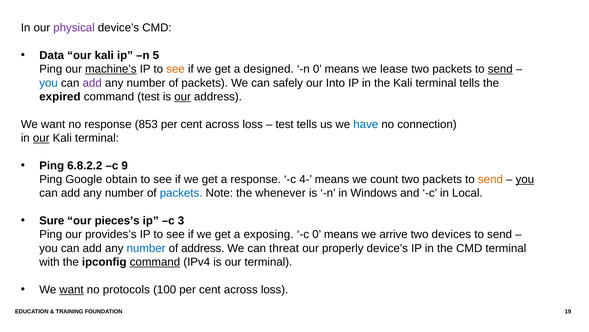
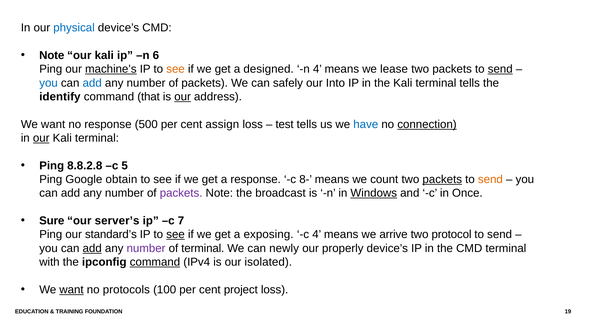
physical colour: purple -> blue
Data at (52, 55): Data -> Note
5: 5 -> 6
n 0: 0 -> 4
add at (92, 83) colour: purple -> blue
expired: expired -> identify
command test: test -> that
853: 853 -> 500
across at (222, 124): across -> assign
connection underline: none -> present
6.8.2.2: 6.8.2.2 -> 8.8.2.8
9: 9 -> 5
4-: 4- -> 8-
packets at (442, 179) underline: none -> present
you at (525, 179) underline: present -> none
packets at (181, 193) colour: blue -> purple
whenever: whenever -> broadcast
Windows underline: none -> present
Local: Local -> Once
pieces’s: pieces’s -> server’s
3: 3 -> 7
provides’s: provides’s -> standard’s
see at (176, 234) underline: none -> present
c 0: 0 -> 4
devices: devices -> protocol
add at (92, 248) underline: none -> present
number at (146, 248) colour: blue -> purple
of address: address -> terminal
threat: threat -> newly
our terminal: terminal -> isolated
100 per cent across: across -> project
